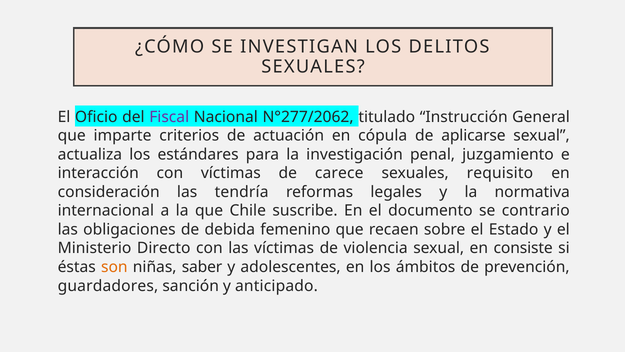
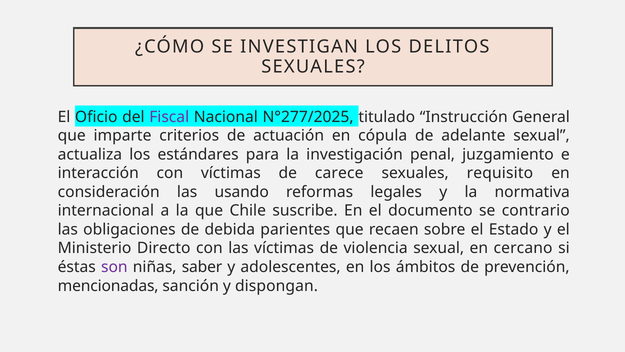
N°277/2062: N°277/2062 -> N°277/2025
aplicarse: aplicarse -> adelante
tendría: tendría -> usando
femenino: femenino -> parientes
consiste: consiste -> cercano
son colour: orange -> purple
guardadores: guardadores -> mencionadas
anticipado: anticipado -> dispongan
